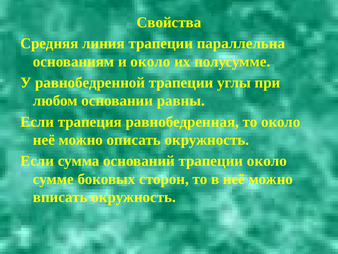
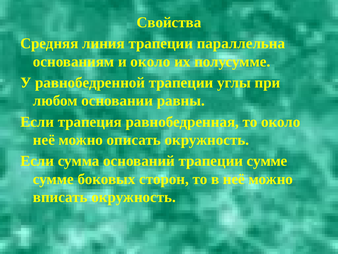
трапеции около: около -> сумме
